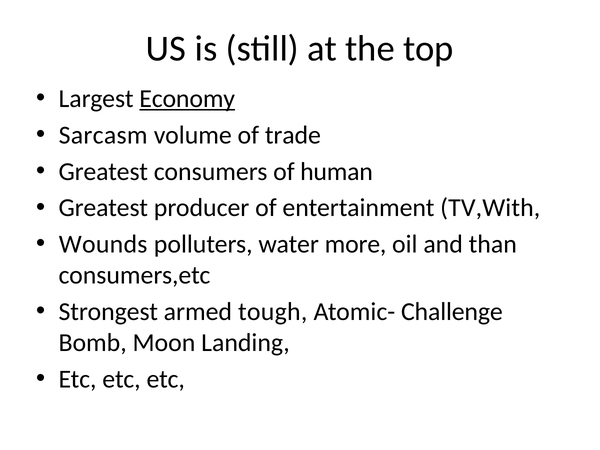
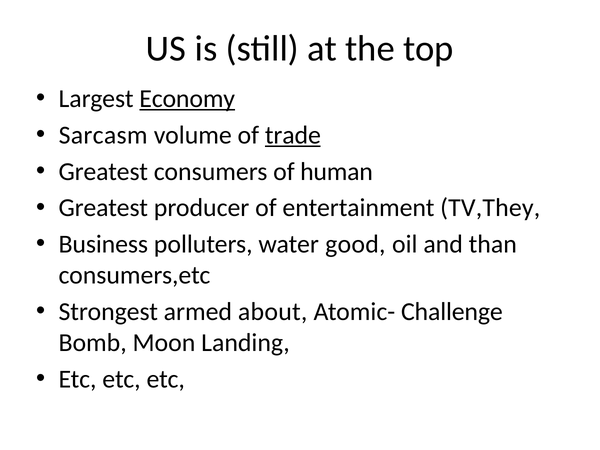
trade underline: none -> present
TV,With: TV,With -> TV,They
Wounds: Wounds -> Business
more: more -> good
tough: tough -> about
